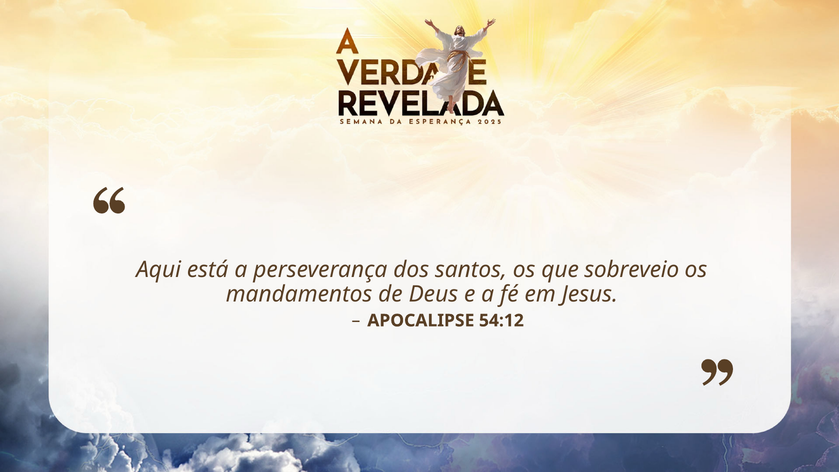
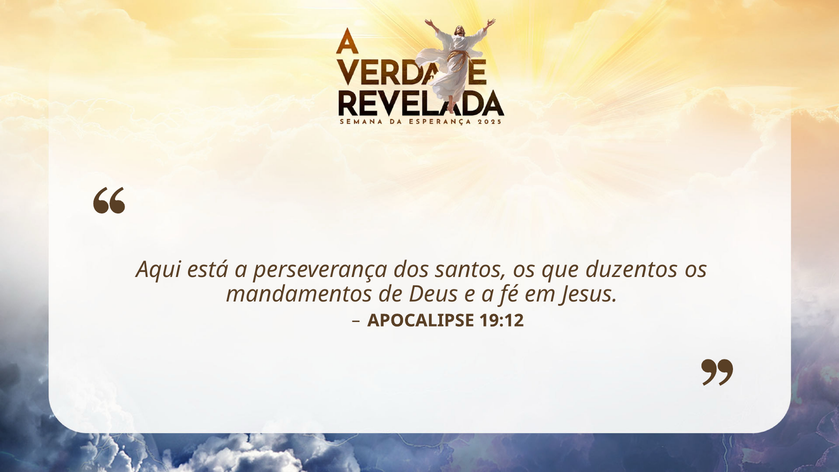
sobreveio: sobreveio -> duzentos
54:12: 54:12 -> 19:12
